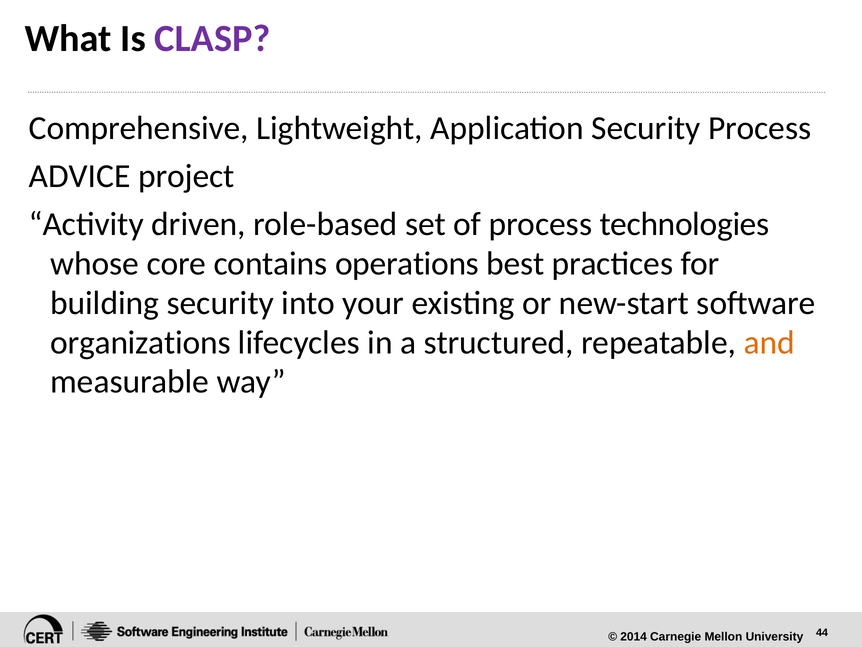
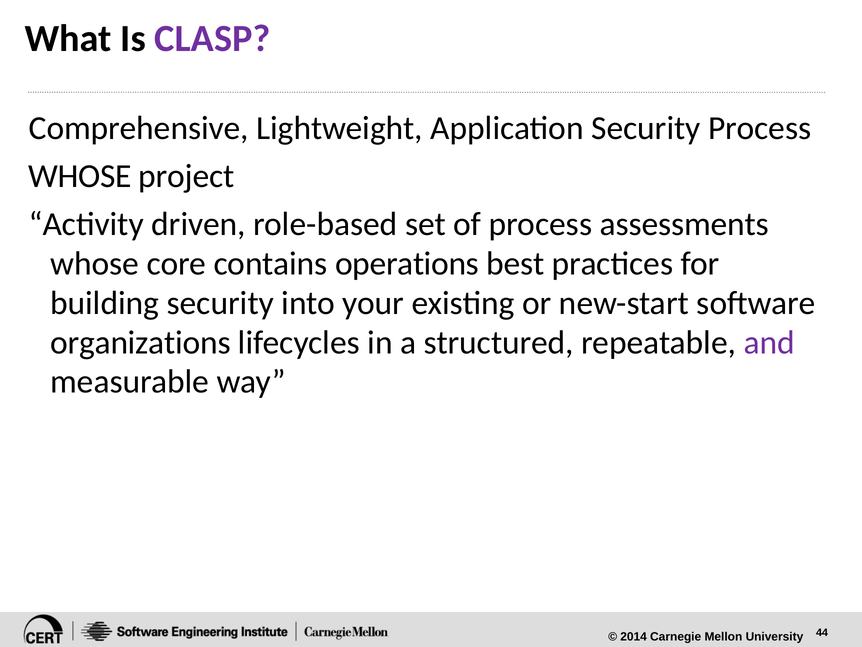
ADVICE at (80, 176): ADVICE -> WHOSE
technologies: technologies -> assessments
and colour: orange -> purple
